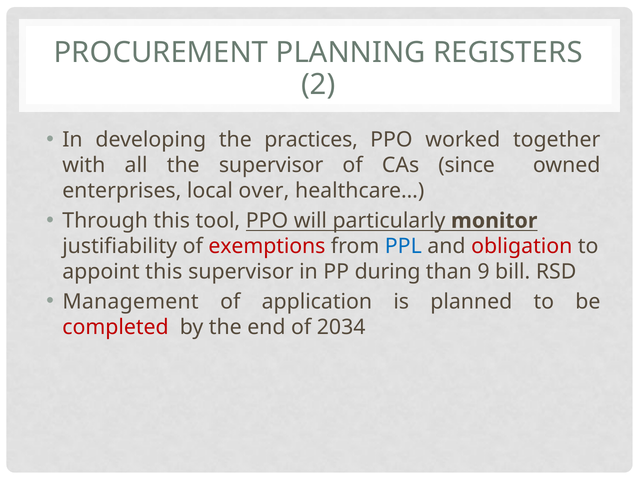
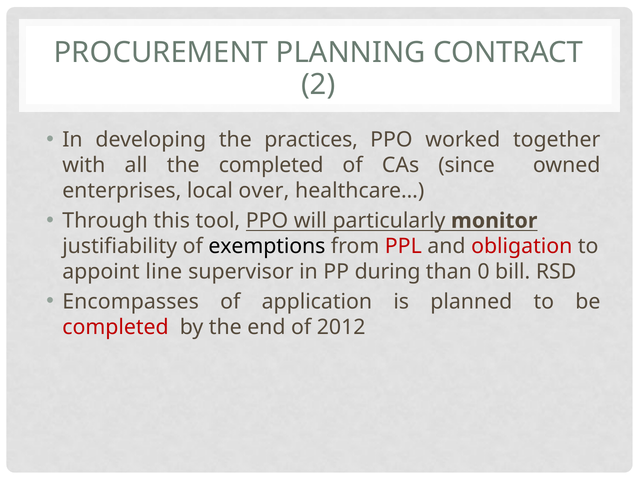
REGISTERS: REGISTERS -> CONTRACT
the supervisor: supervisor -> completed
exemptions colour: red -> black
PPL colour: blue -> red
appoint this: this -> line
9: 9 -> 0
Management: Management -> Encompasses
2034: 2034 -> 2012
